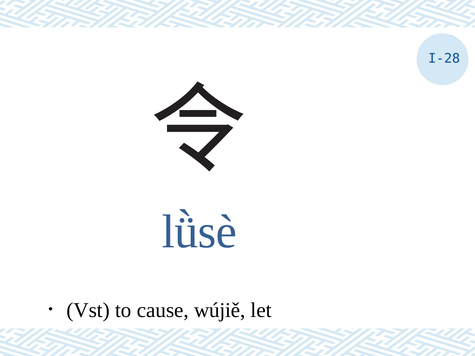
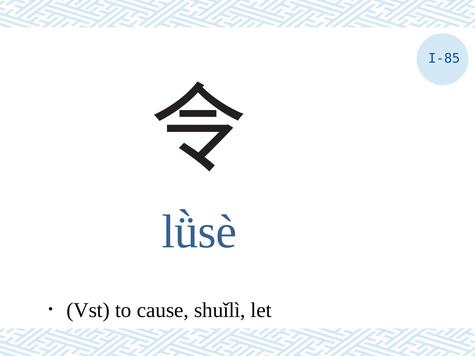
I-28: I-28 -> I-85
wújiě: wújiě -> shuǐlì
